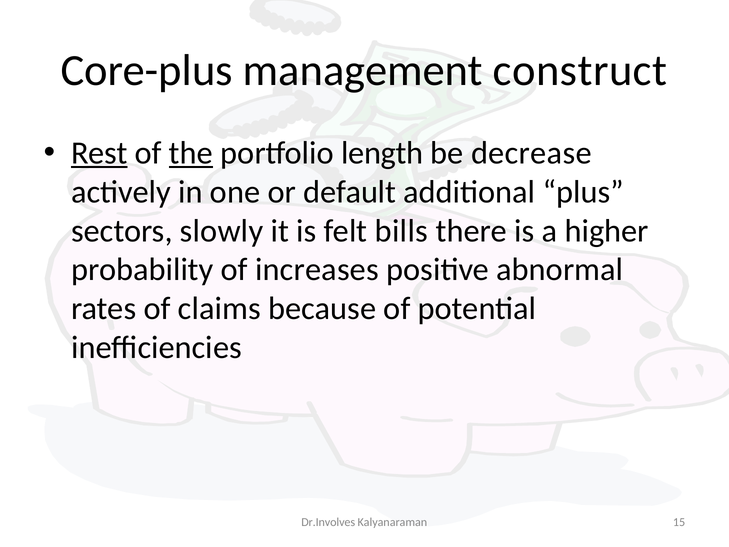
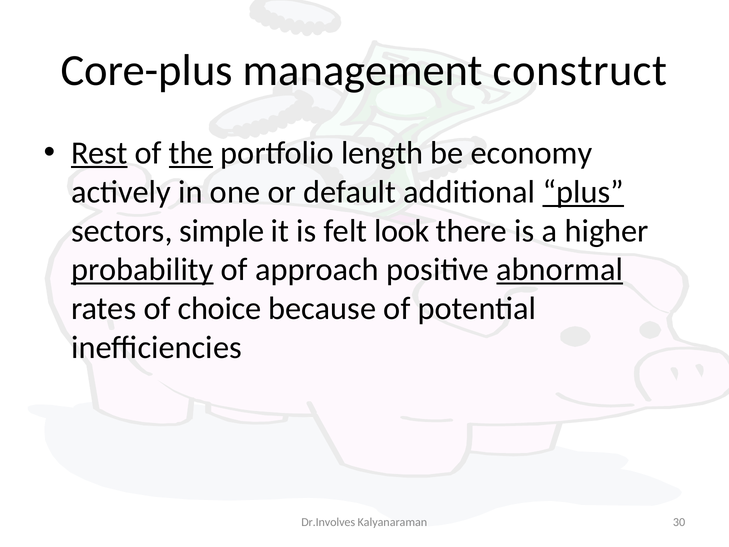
decrease: decrease -> economy
plus underline: none -> present
slowly: slowly -> simple
bills: bills -> look
probability underline: none -> present
increases: increases -> approach
abnormal underline: none -> present
claims: claims -> choice
15: 15 -> 30
